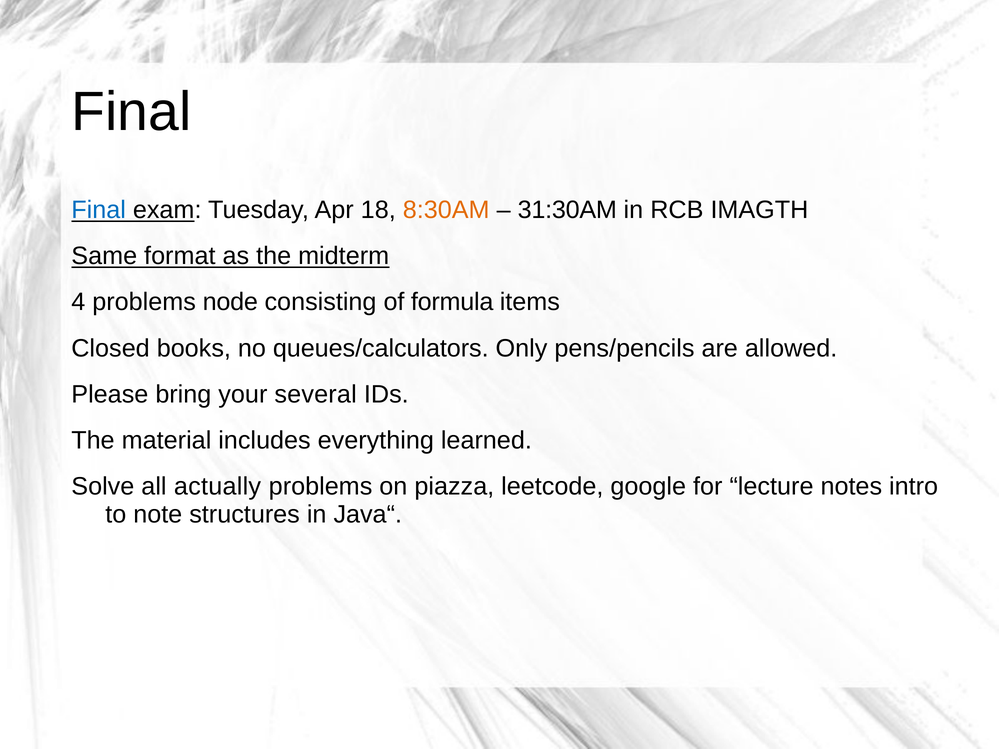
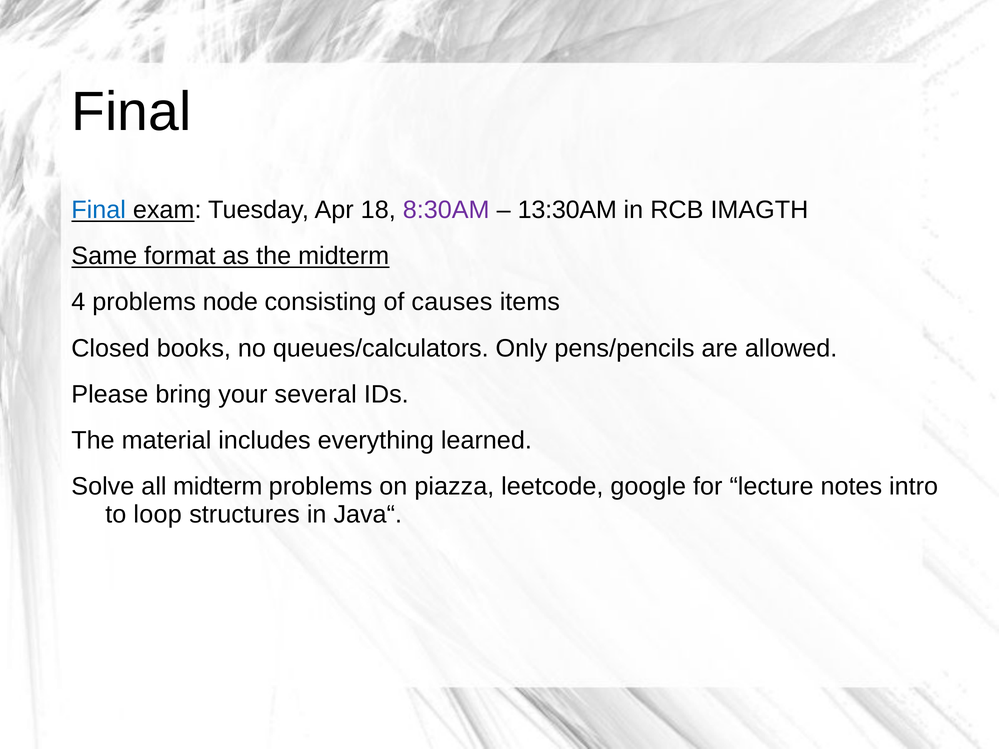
8:30AM colour: orange -> purple
31:30AM: 31:30AM -> 13:30AM
formula: formula -> causes
all actually: actually -> midterm
note: note -> loop
